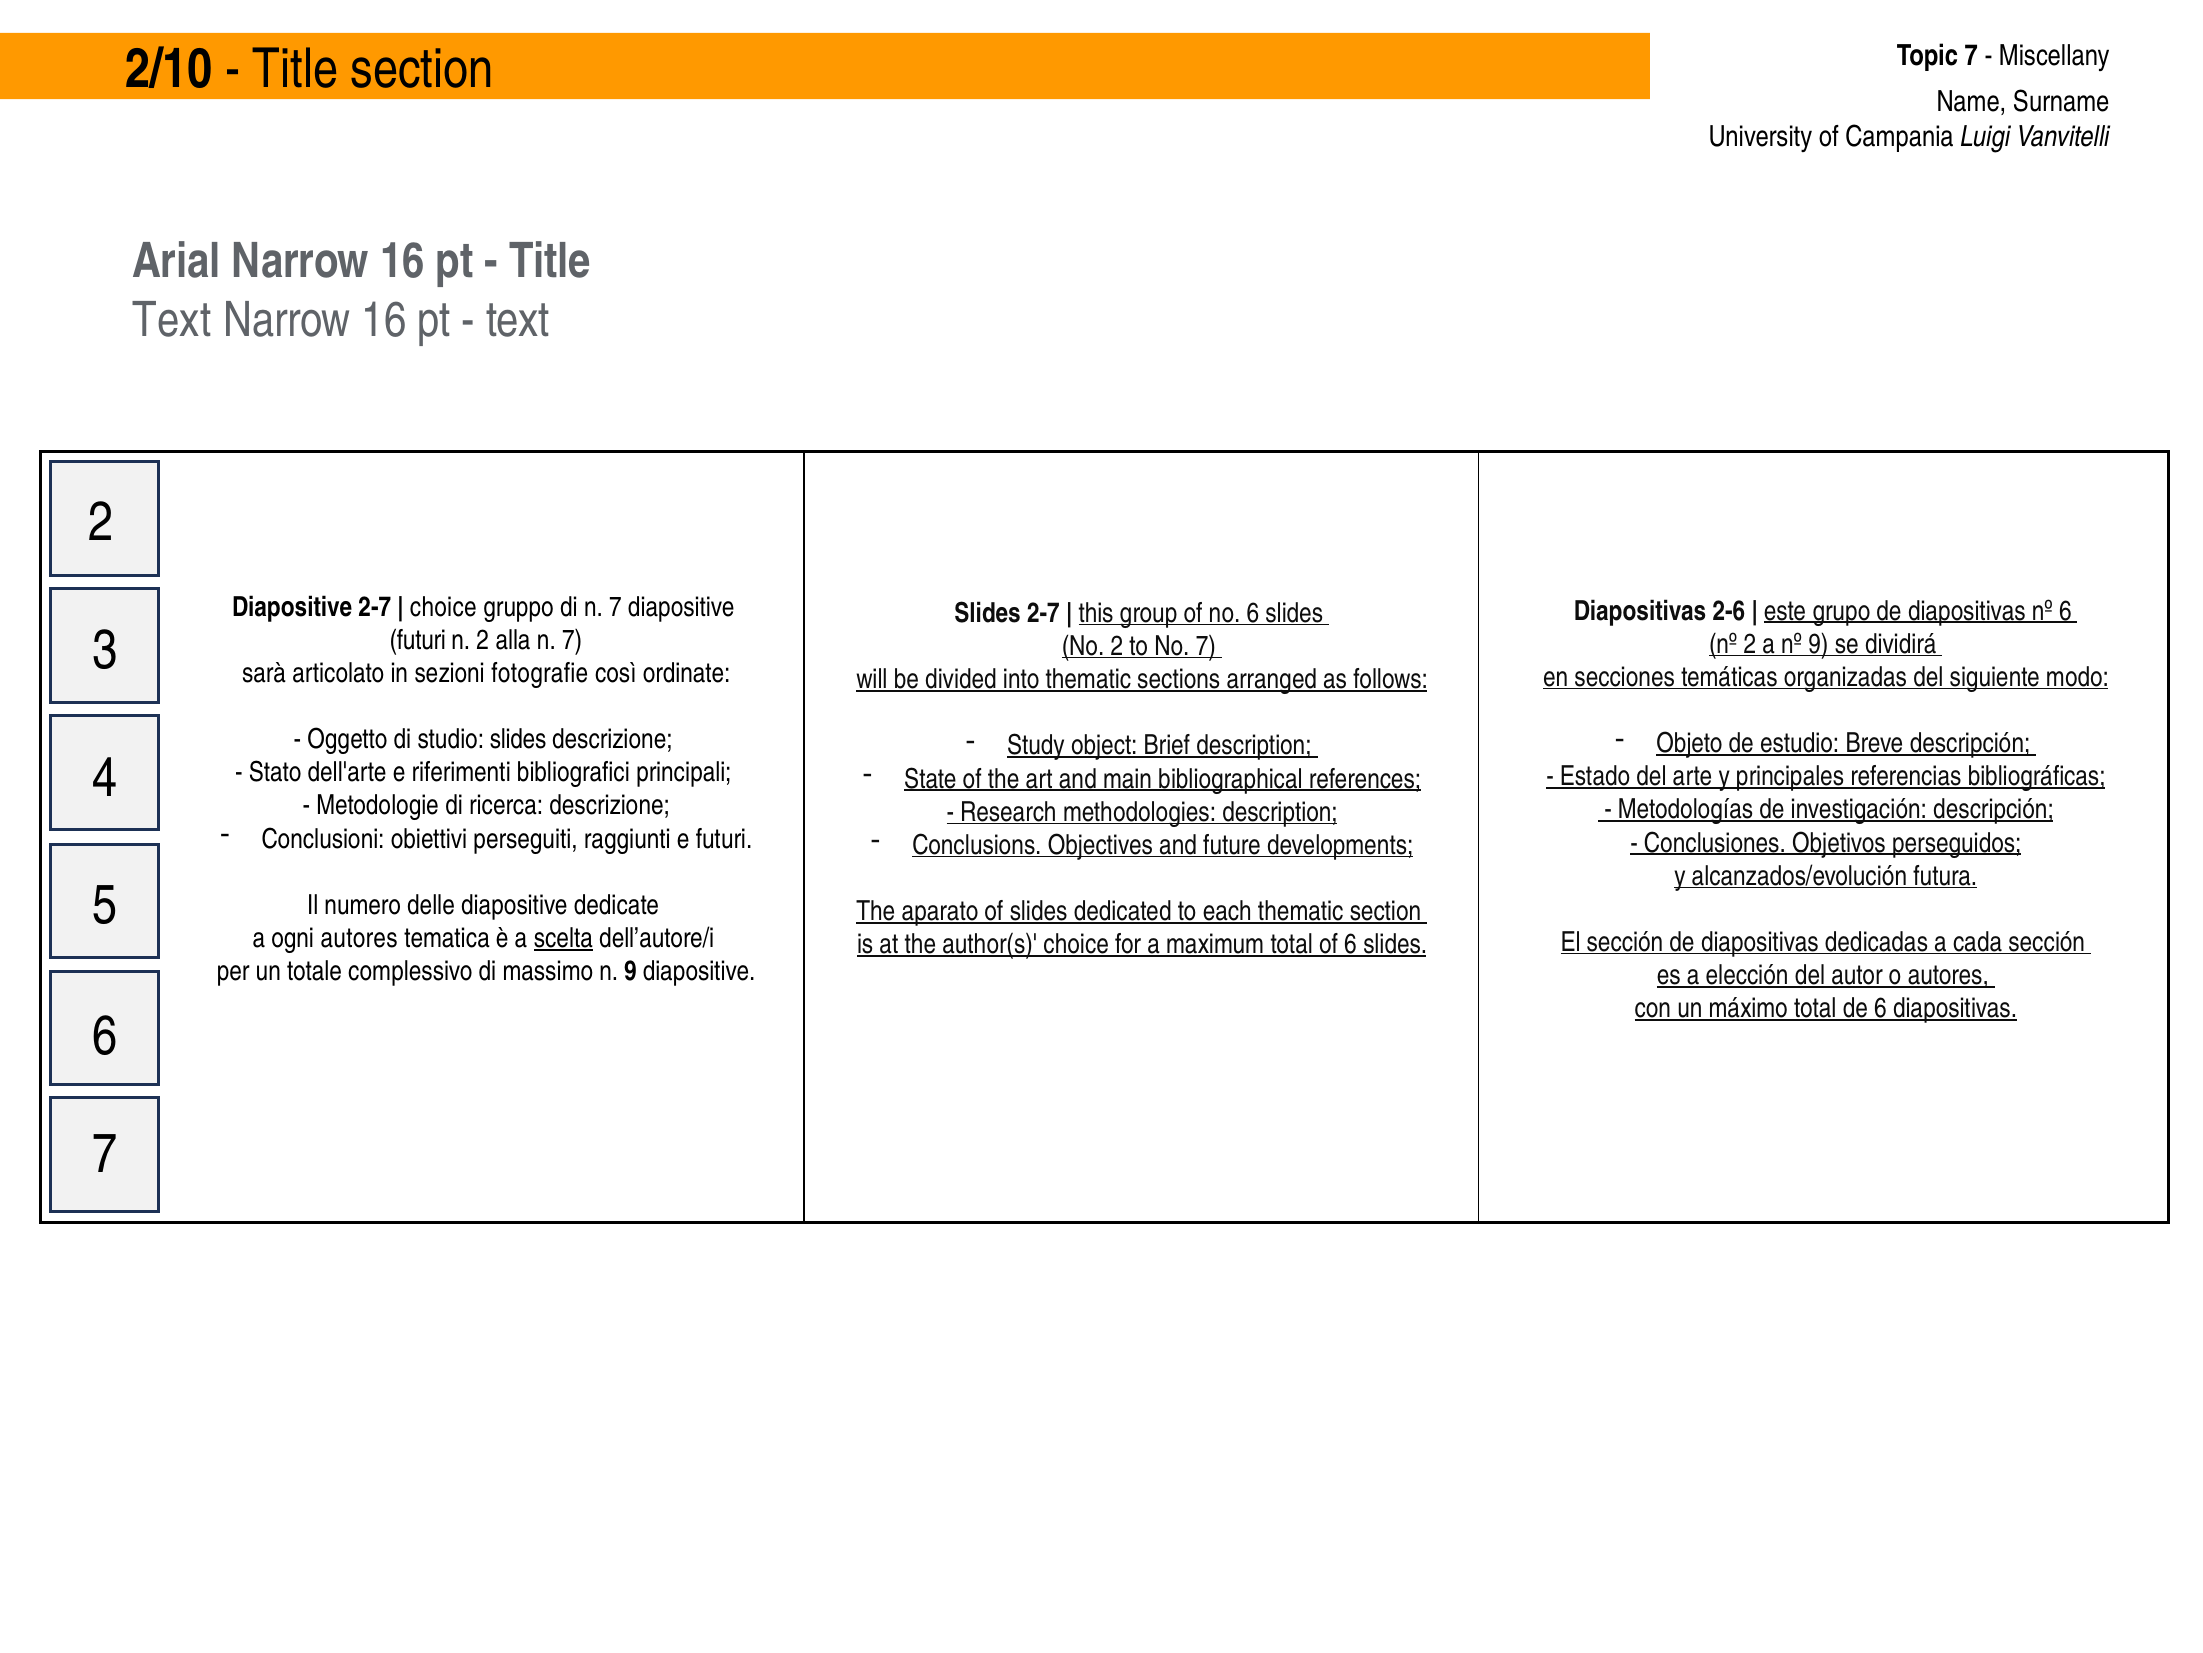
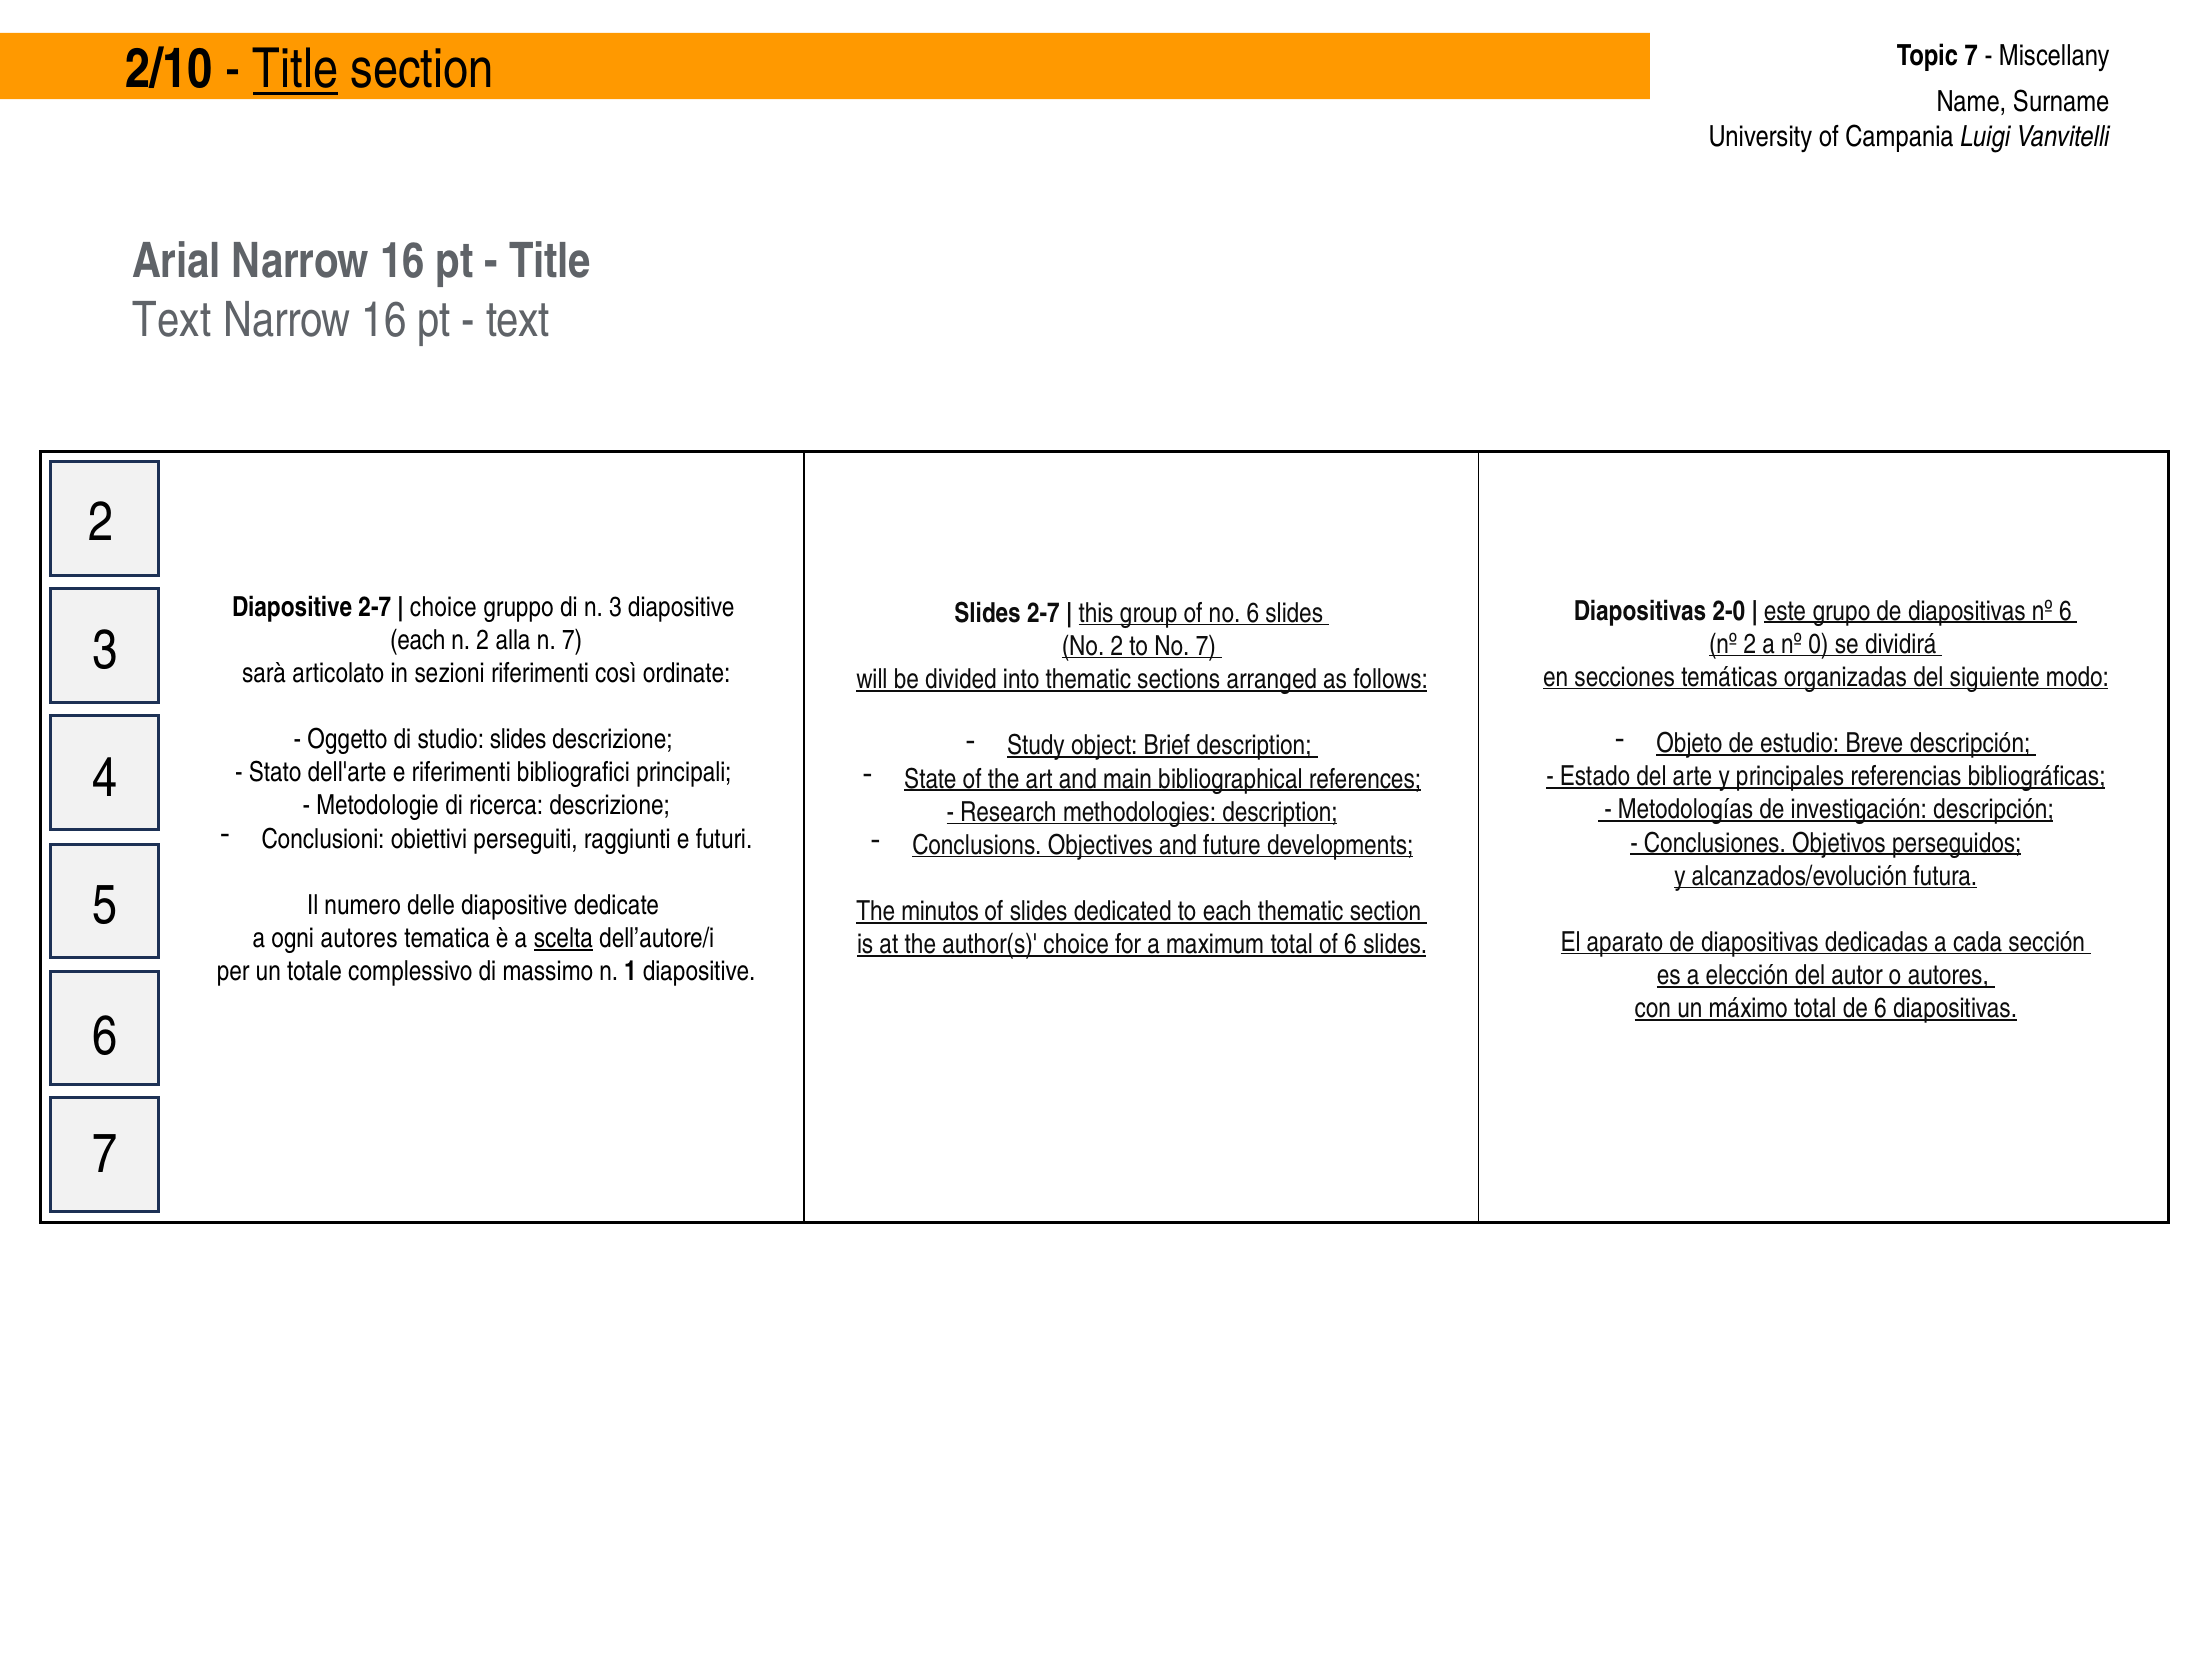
Title at (296, 70) underline: none -> present
di n 7: 7 -> 3
2-6: 2-6 -> 2-0
futuri at (418, 640): futuri -> each
nº 9: 9 -> 0
sezioni fotografie: fotografie -> riferimenti
aparato: aparato -> minutos
El sección: sección -> aparato
n 9: 9 -> 1
